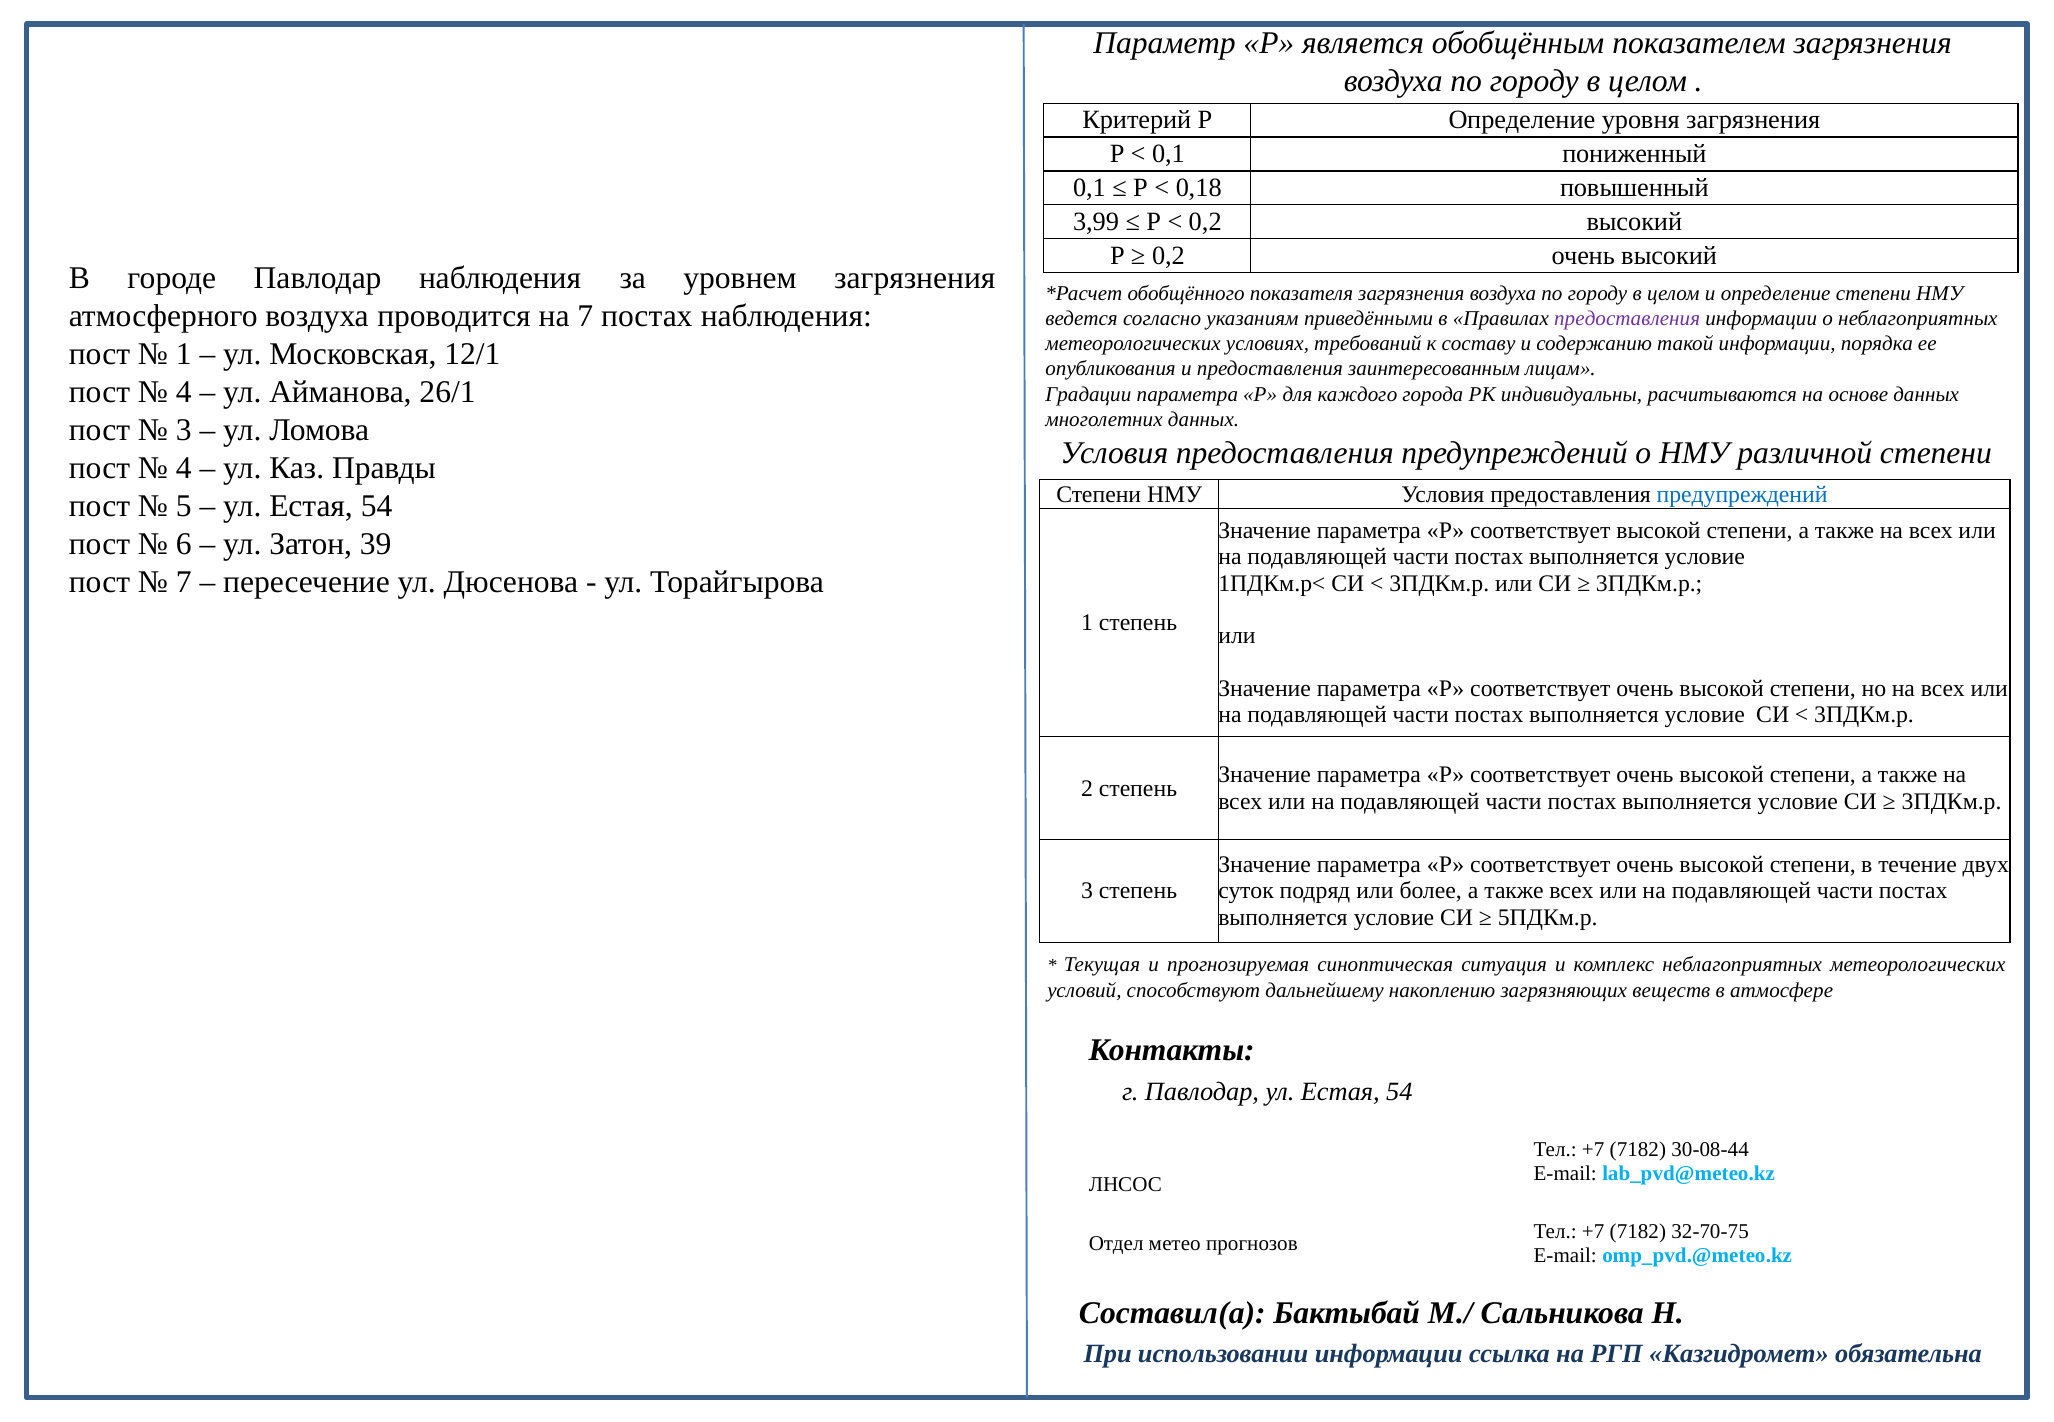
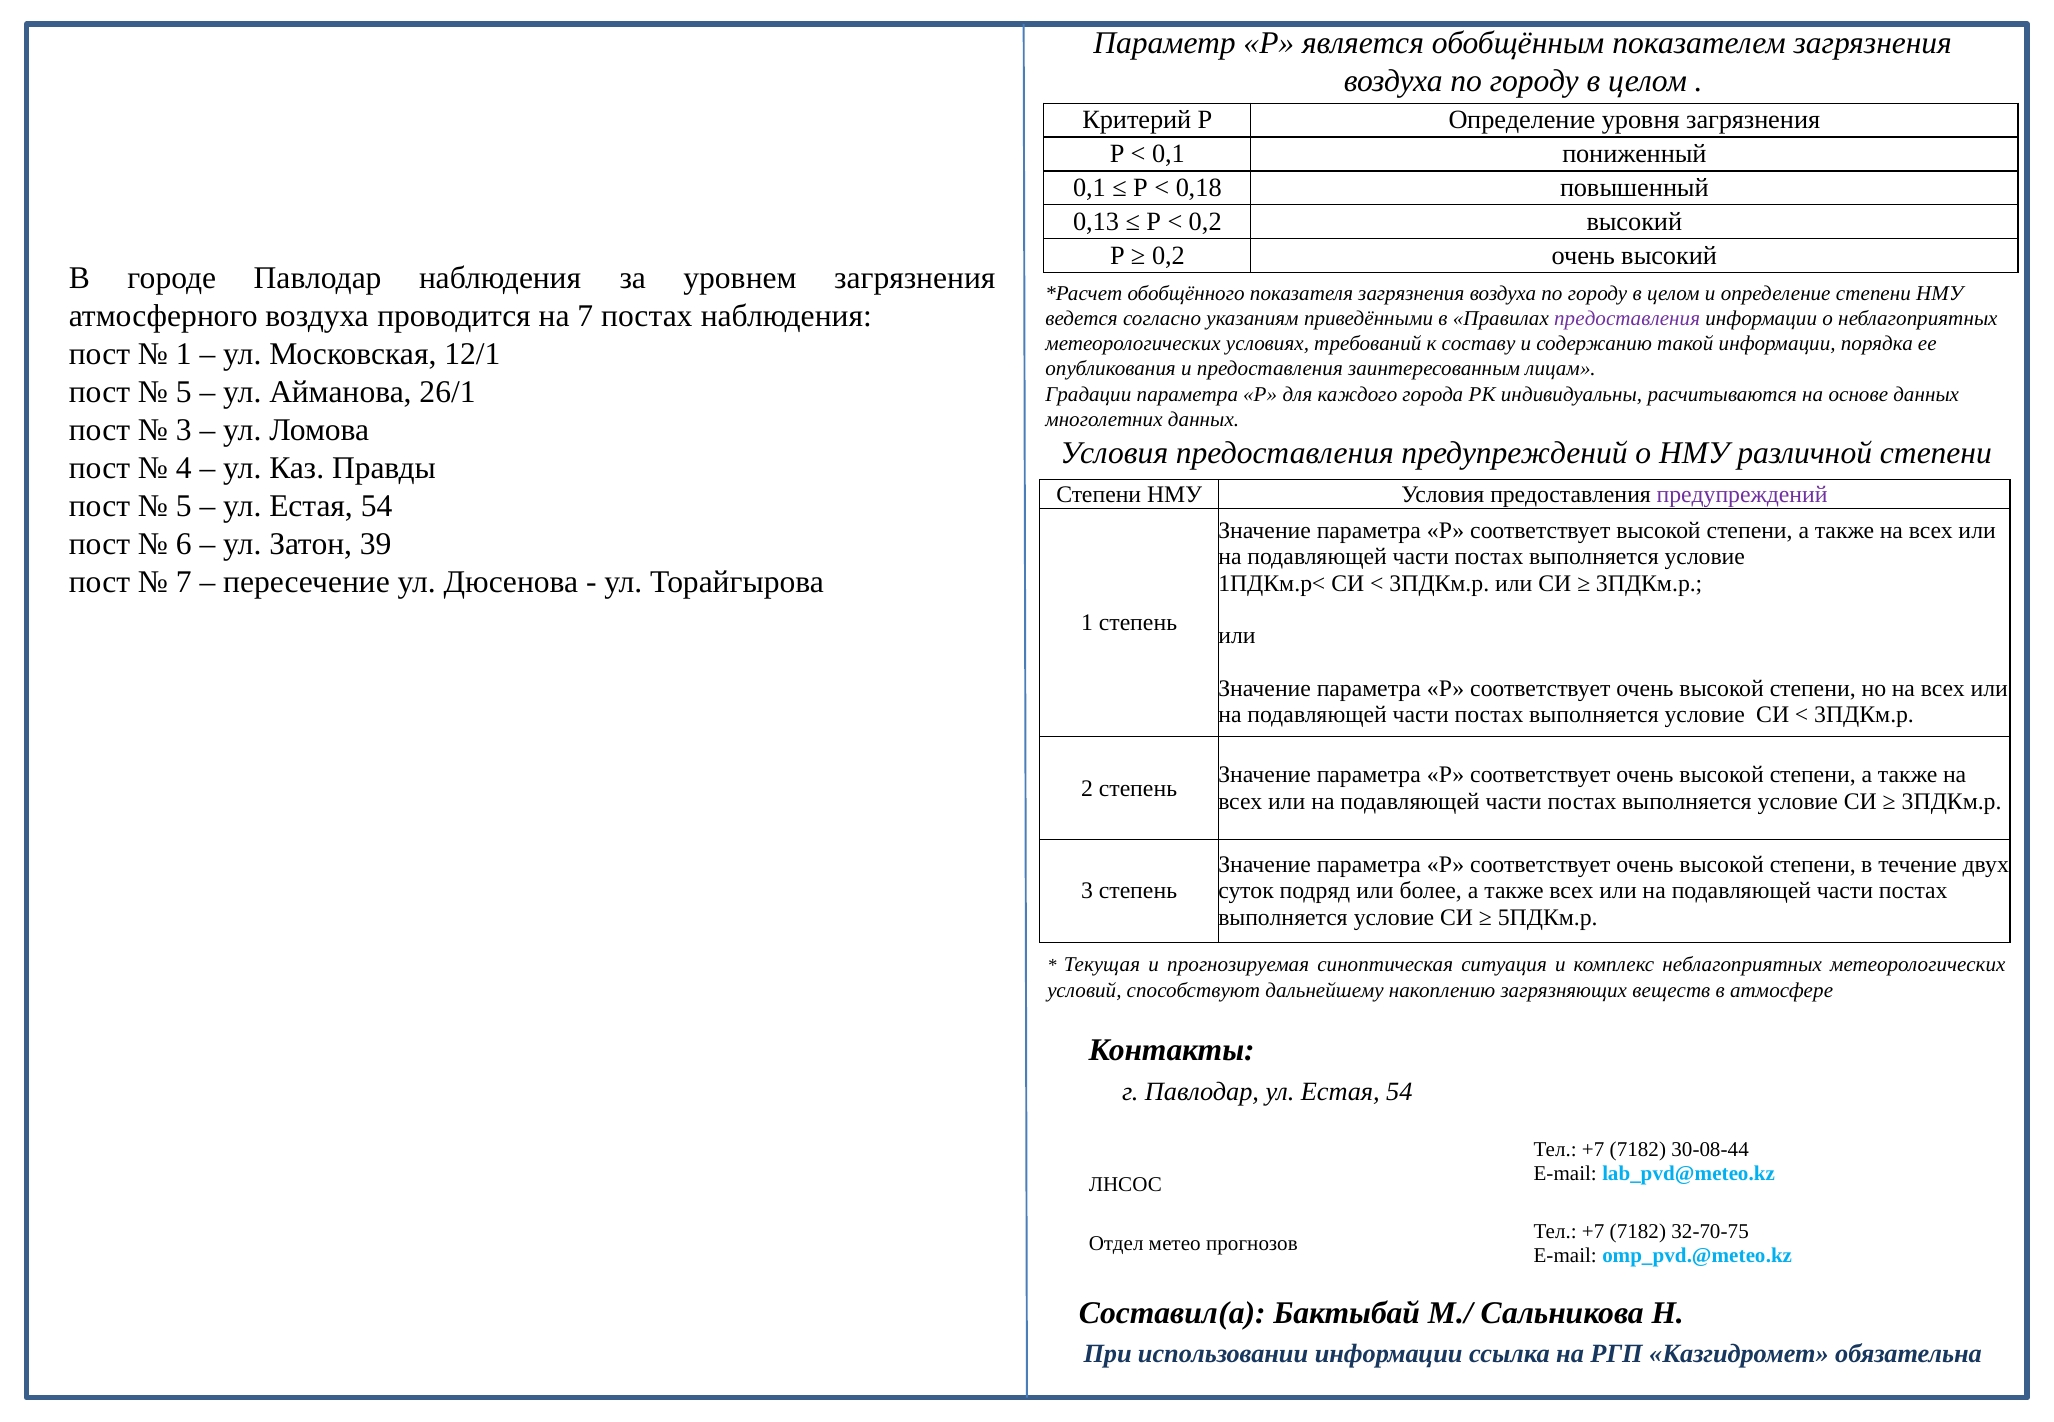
3,99: 3,99 -> 0,13
4 at (184, 392): 4 -> 5
предупреждений at (1742, 494) colour: blue -> purple
